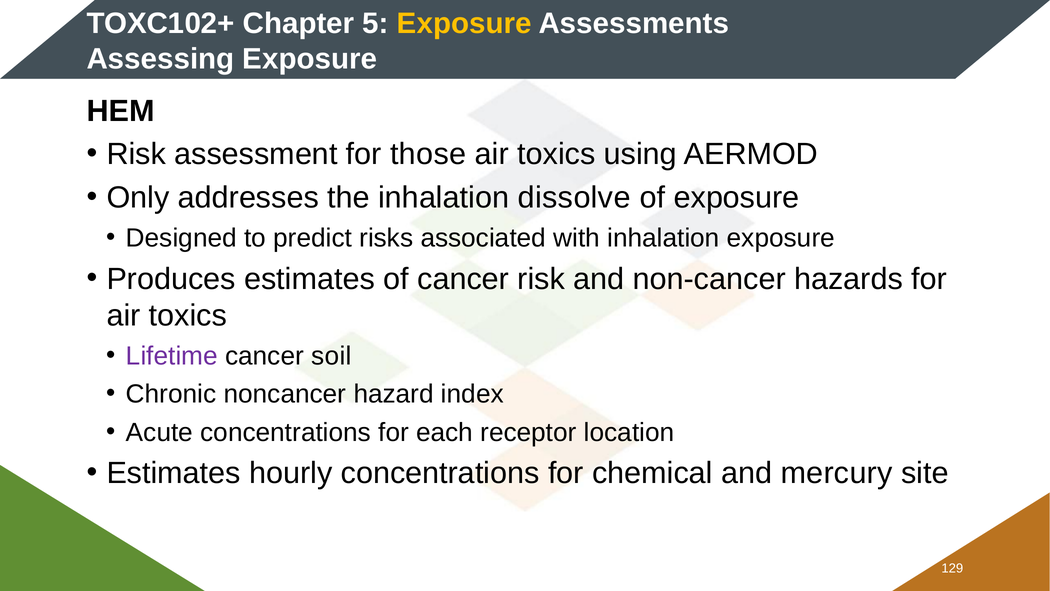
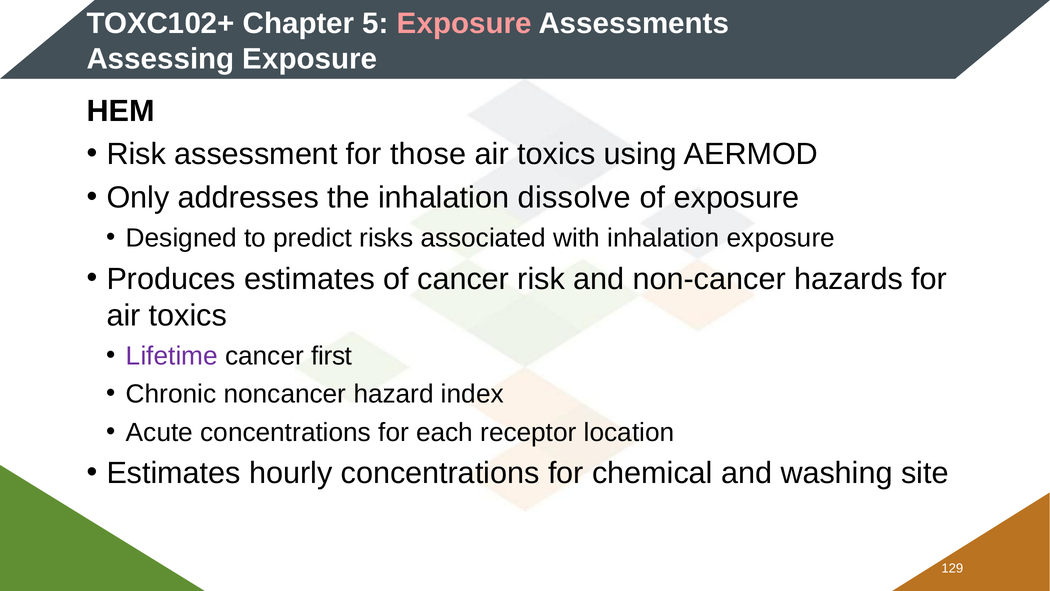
Exposure at (464, 24) colour: yellow -> pink
soil: soil -> first
mercury: mercury -> washing
